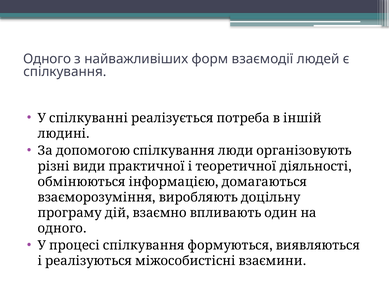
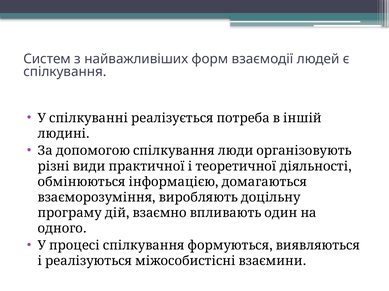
Одного at (47, 59): Одного -> Систем
